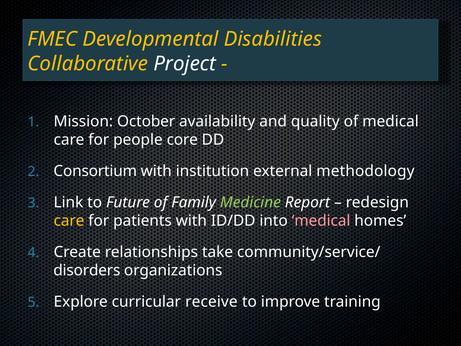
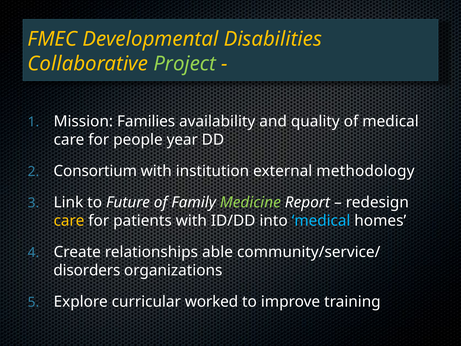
Project colour: white -> light green
October: October -> Families
core: core -> year
medical at (321, 221) colour: pink -> light blue
take: take -> able
receive: receive -> worked
